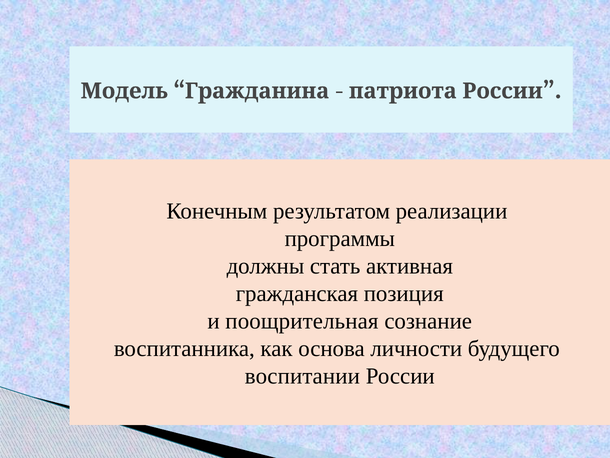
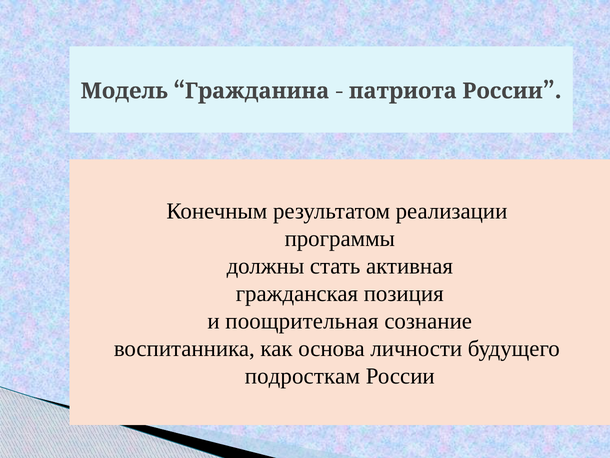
воспитании: воспитании -> подросткам
